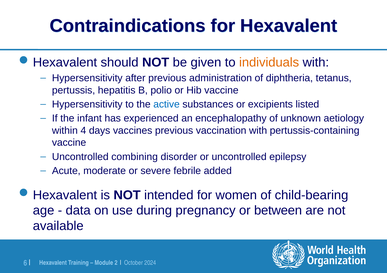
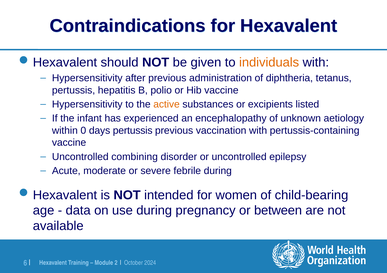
active colour: blue -> orange
4: 4 -> 0
days vaccines: vaccines -> pertussis
febrile added: added -> during
